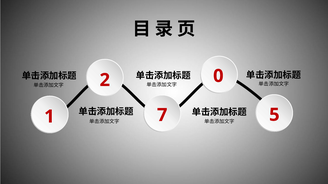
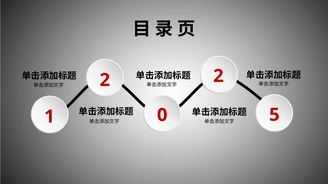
2 0: 0 -> 2
7: 7 -> 0
